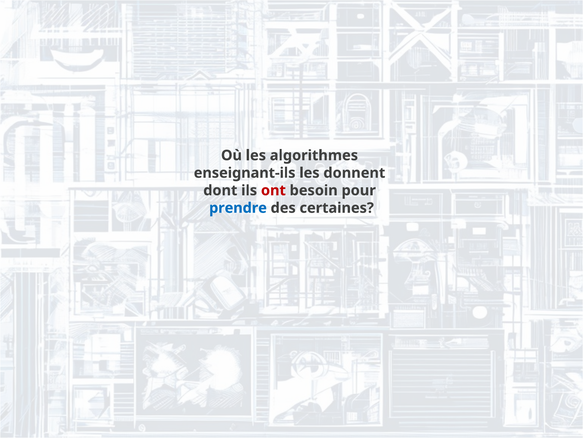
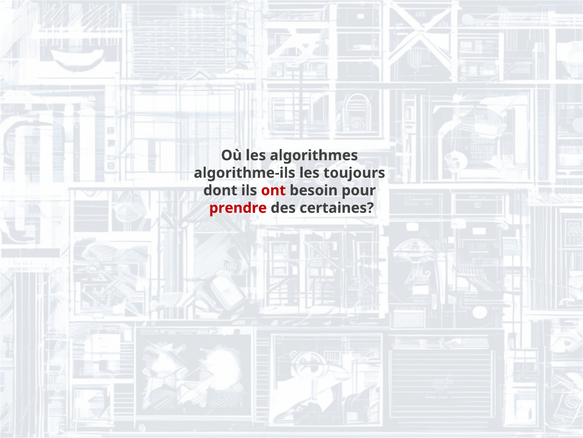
enseignant-ils: enseignant-ils -> algorithme-ils
donnent: donnent -> toujours
prendre colour: blue -> red
